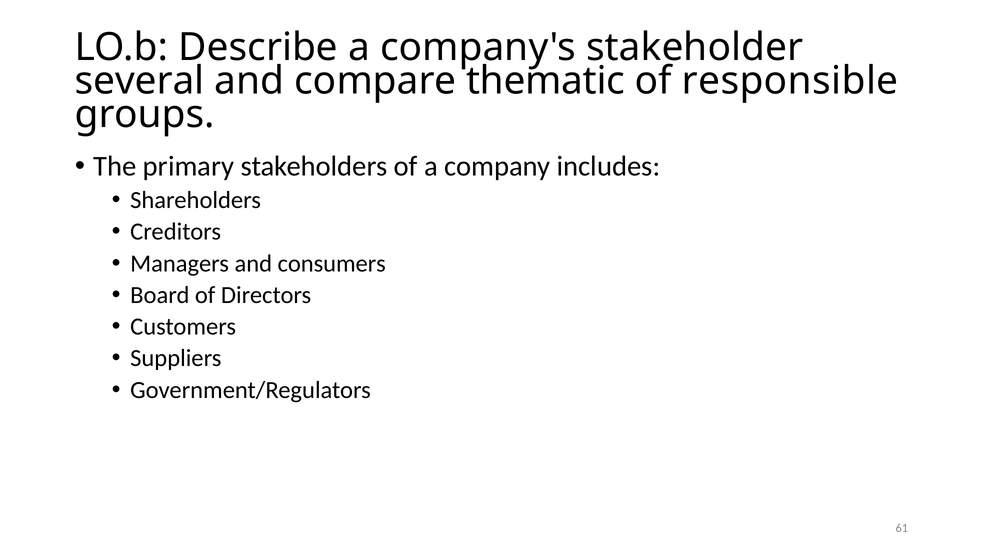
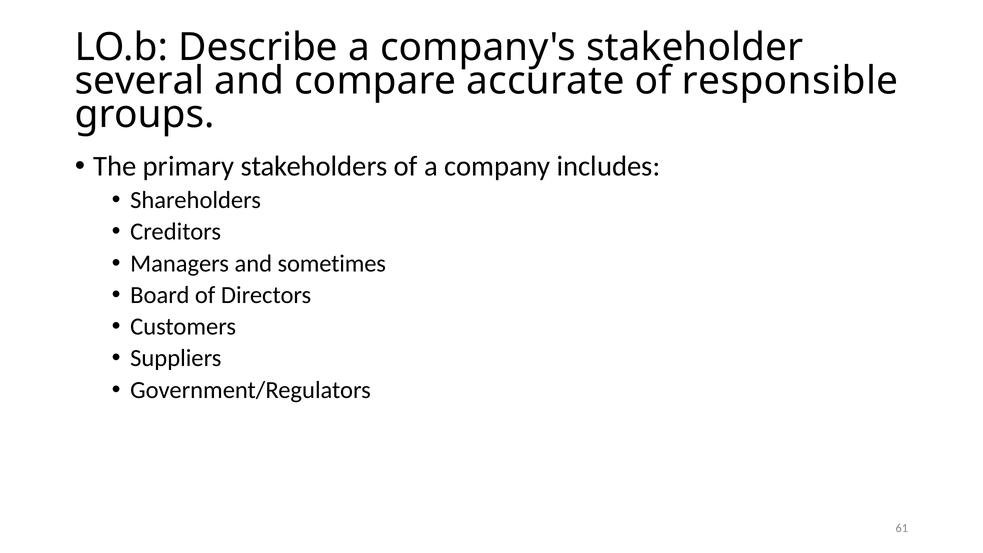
thematic: thematic -> accurate
consumers: consumers -> sometimes
